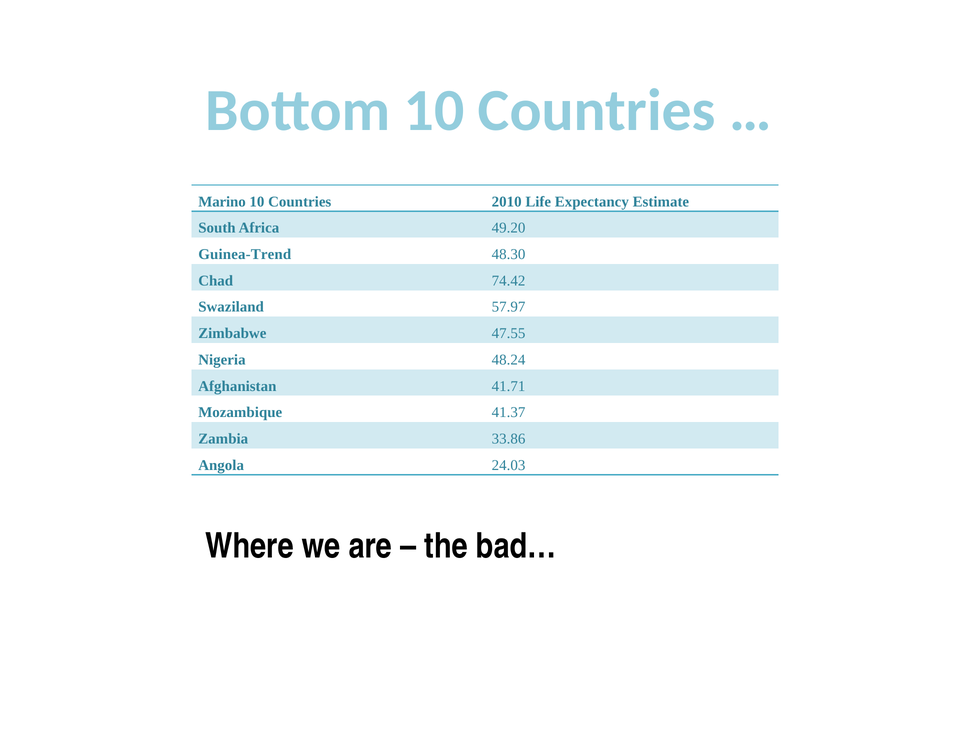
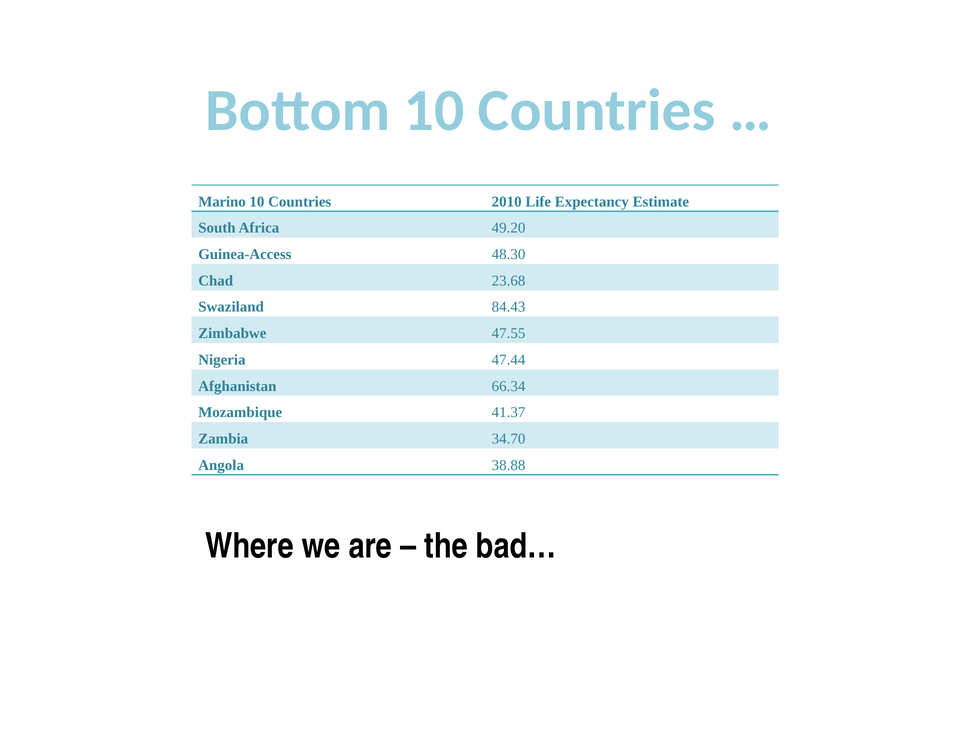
Guinea-Trend: Guinea-Trend -> Guinea-Access
74.42: 74.42 -> 23.68
57.97: 57.97 -> 84.43
48.24: 48.24 -> 47.44
41.71: 41.71 -> 66.34
33.86: 33.86 -> 34.70
24.03: 24.03 -> 38.88
